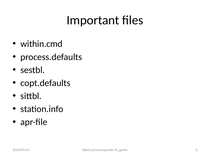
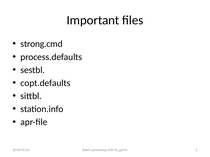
within.cmd: within.cmd -> strong.cmd
